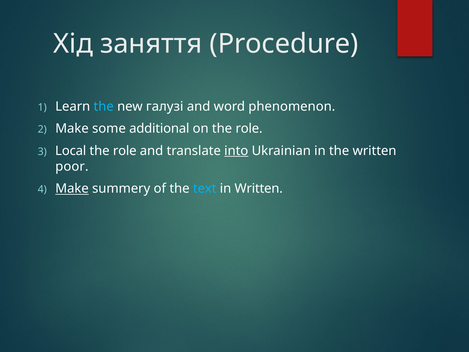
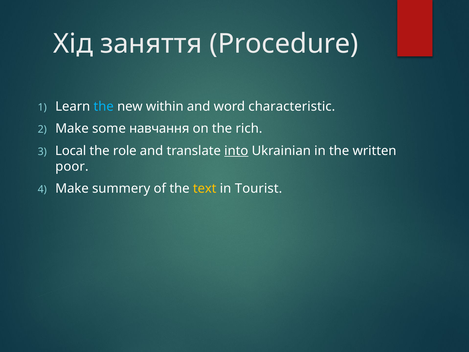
галузі: галузі -> within
phenomenon: phenomenon -> characteristic
additional: additional -> навчання
on the role: role -> rich
Make at (72, 189) underline: present -> none
text colour: light blue -> yellow
in Written: Written -> Tourist
